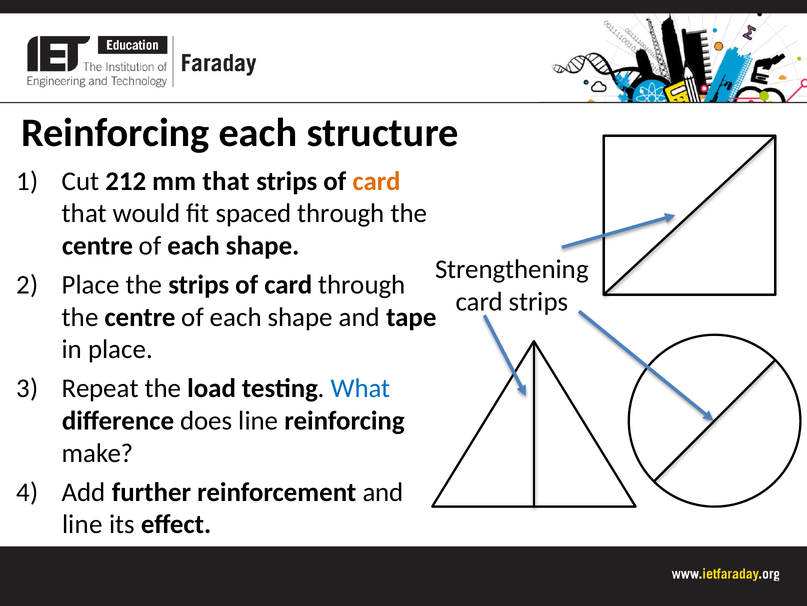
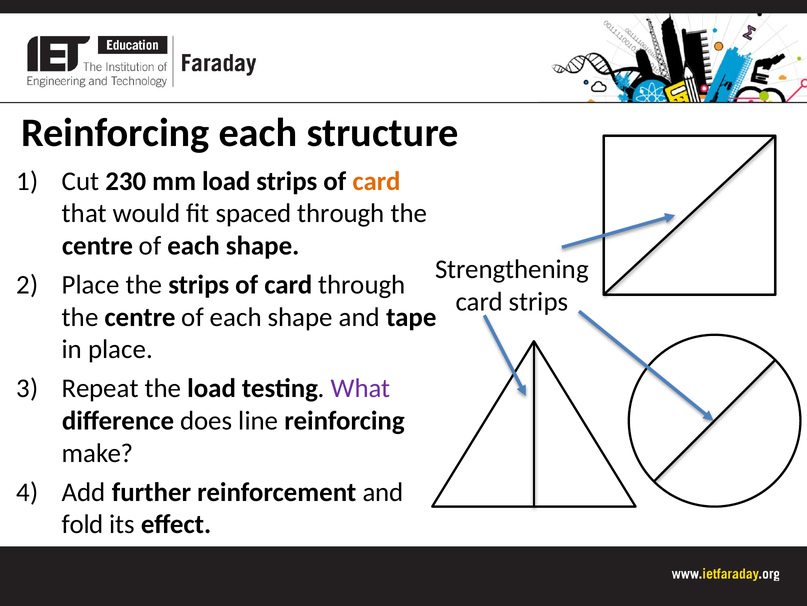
212: 212 -> 230
mm that: that -> load
What colour: blue -> purple
line at (82, 524): line -> fold
